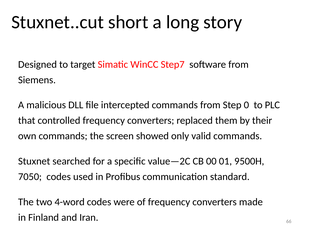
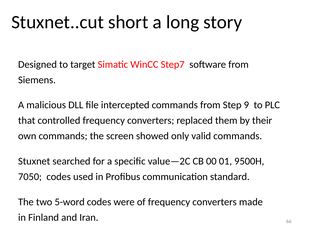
0: 0 -> 9
4-word: 4-word -> 5-word
